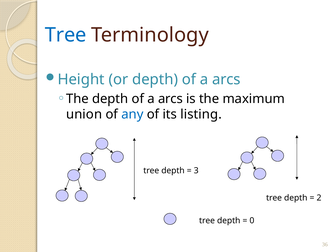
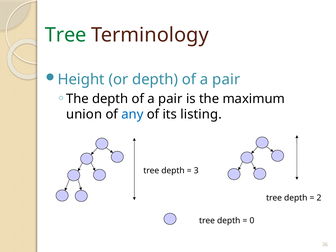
Tree at (66, 35) colour: blue -> green
arcs at (226, 79): arcs -> pair
arcs at (170, 99): arcs -> pair
